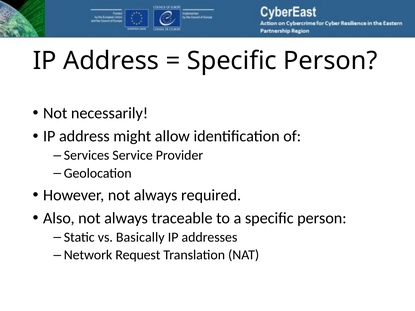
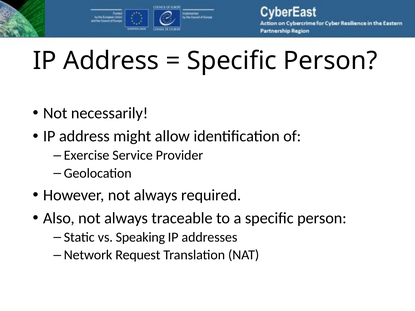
Services: Services -> Exercise
Basically: Basically -> Speaking
